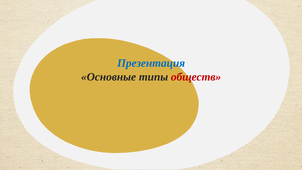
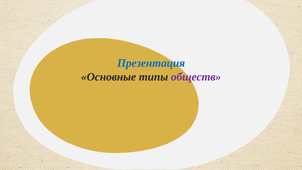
обществ colour: red -> purple
